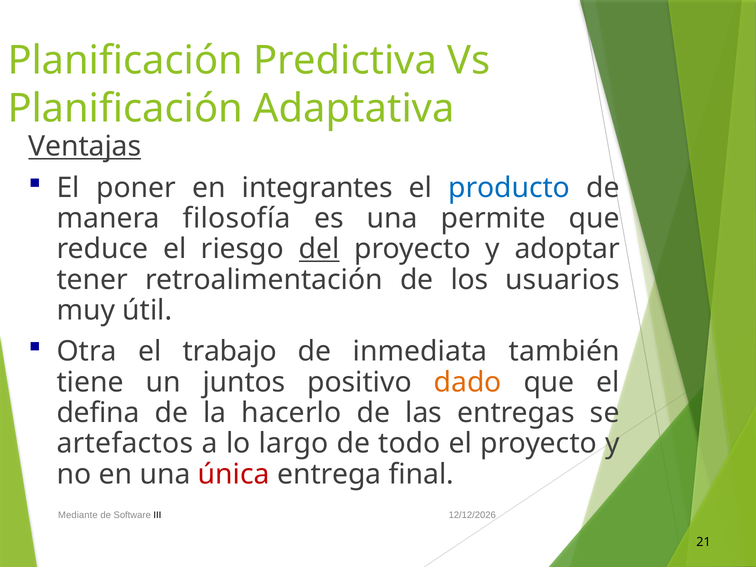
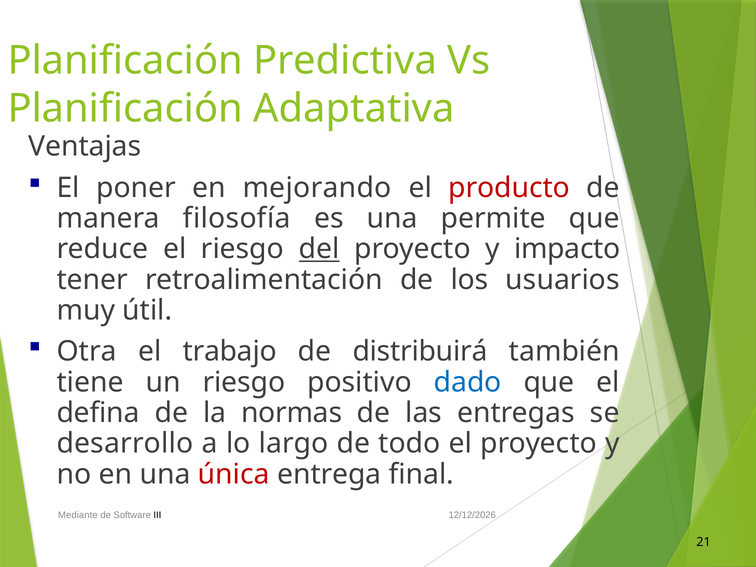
Ventajas underline: present -> none
integrantes: integrantes -> mejorando
producto colour: blue -> red
adoptar: adoptar -> impacto
inmediata: inmediata -> distribuirá
un juntos: juntos -> riesgo
dado colour: orange -> blue
hacerlo: hacerlo -> normas
artefactos: artefactos -> desarrollo
